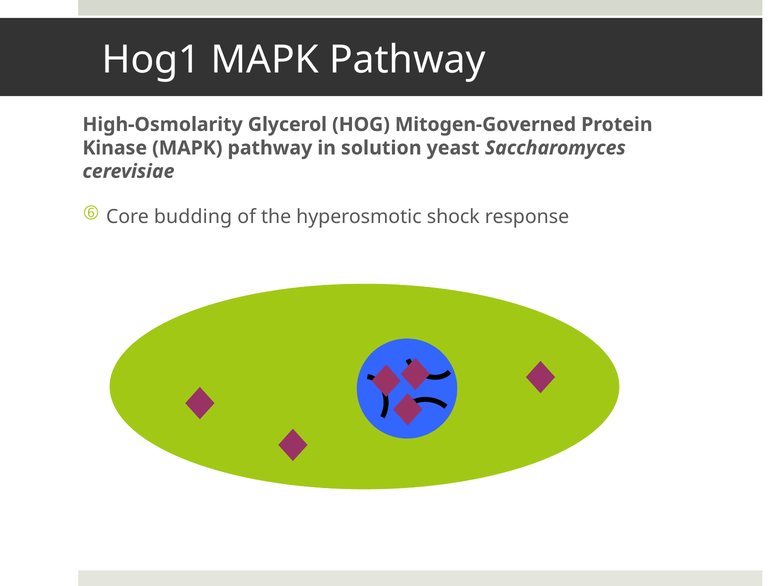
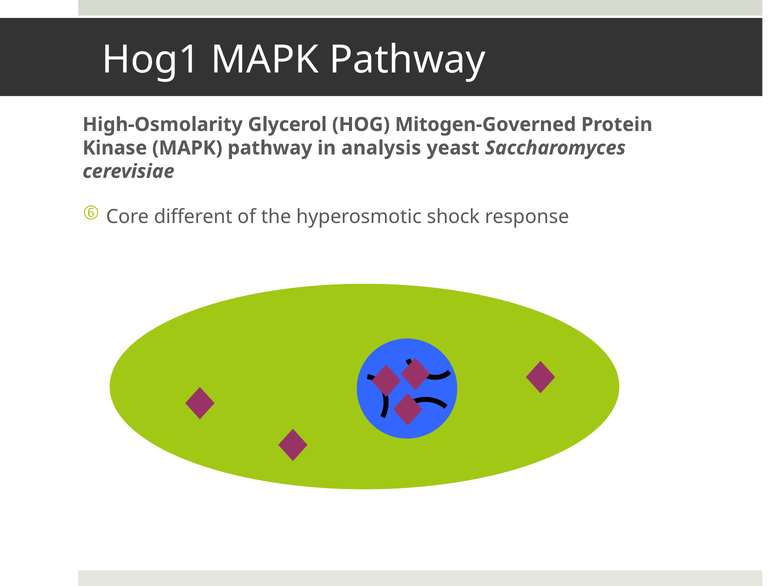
solution: solution -> analysis
budding: budding -> different
